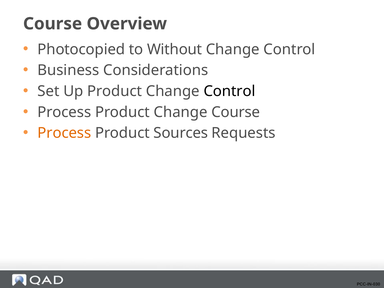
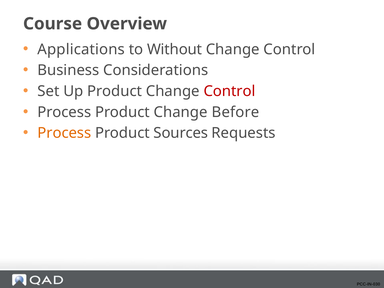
Photocopied: Photocopied -> Applications
Control at (229, 91) colour: black -> red
Change Course: Course -> Before
